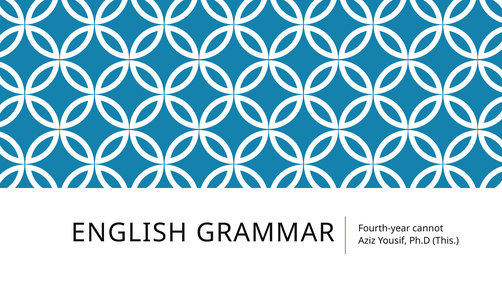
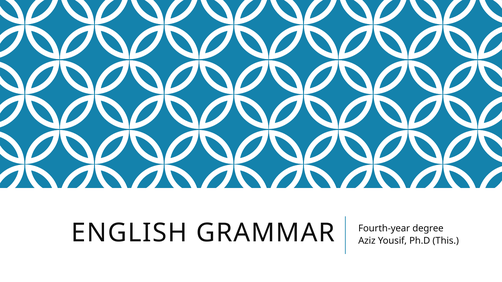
cannot: cannot -> degree
